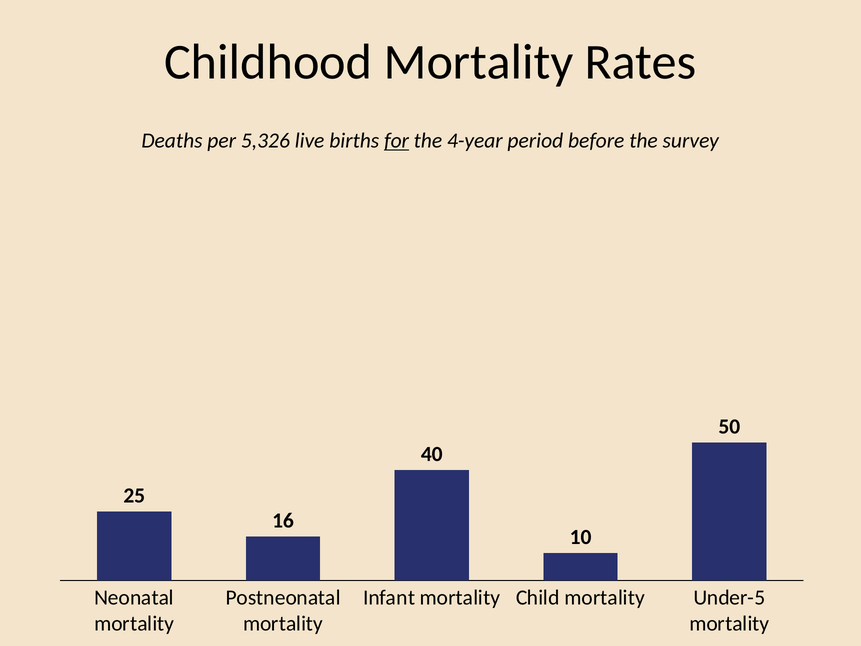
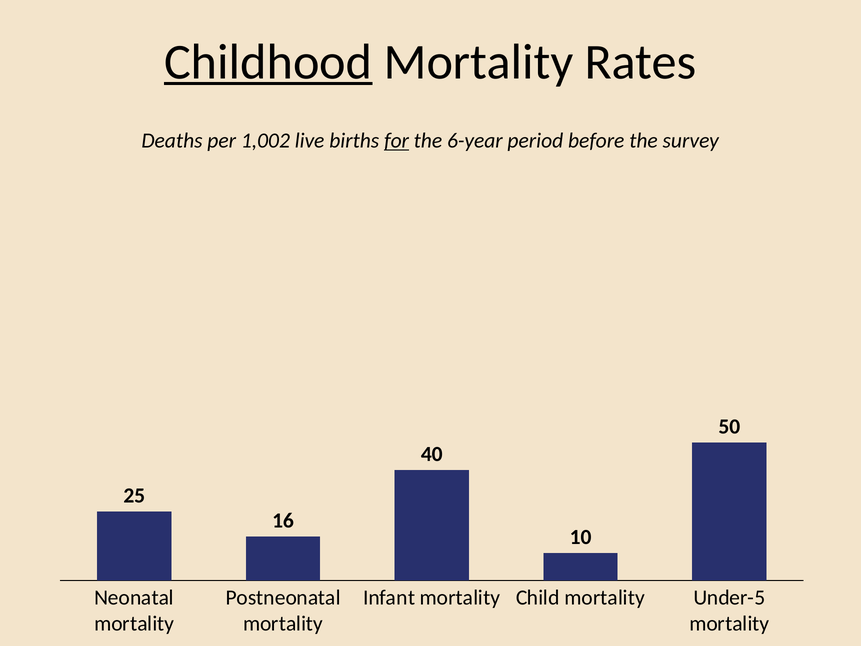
Childhood underline: none -> present
5,326: 5,326 -> 1,002
4-year: 4-year -> 6-year
